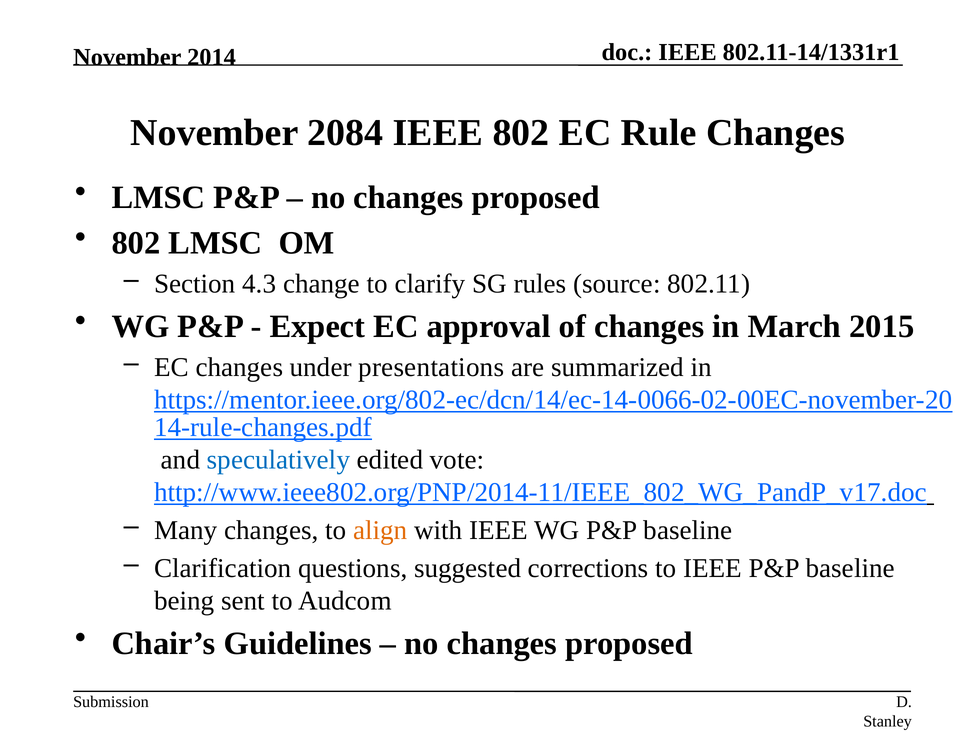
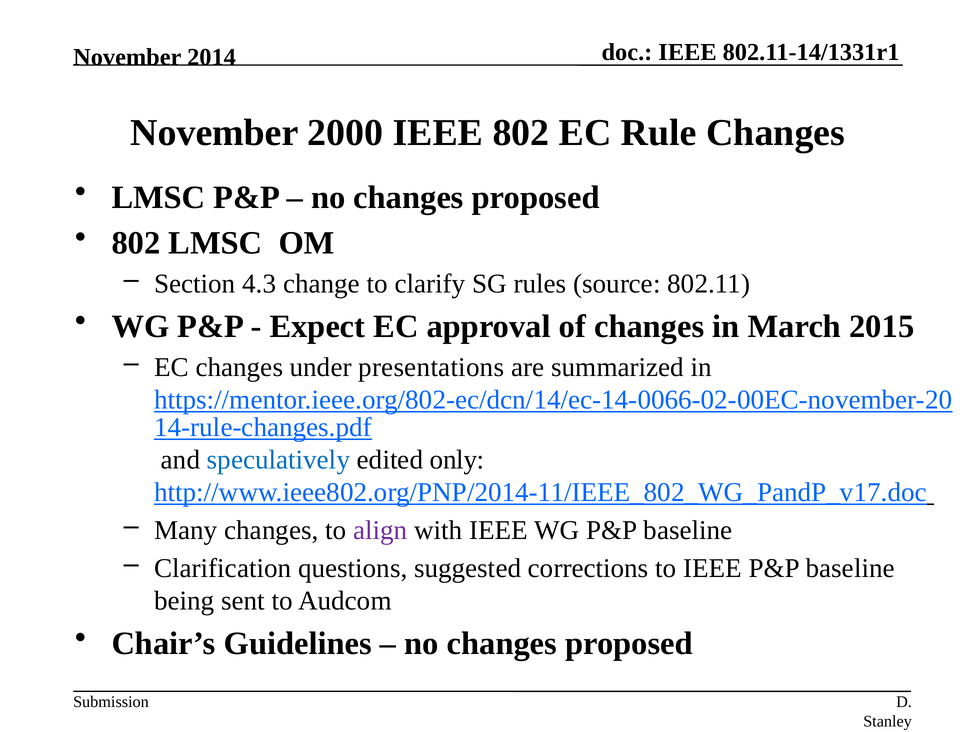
2084: 2084 -> 2000
vote: vote -> only
align colour: orange -> purple
